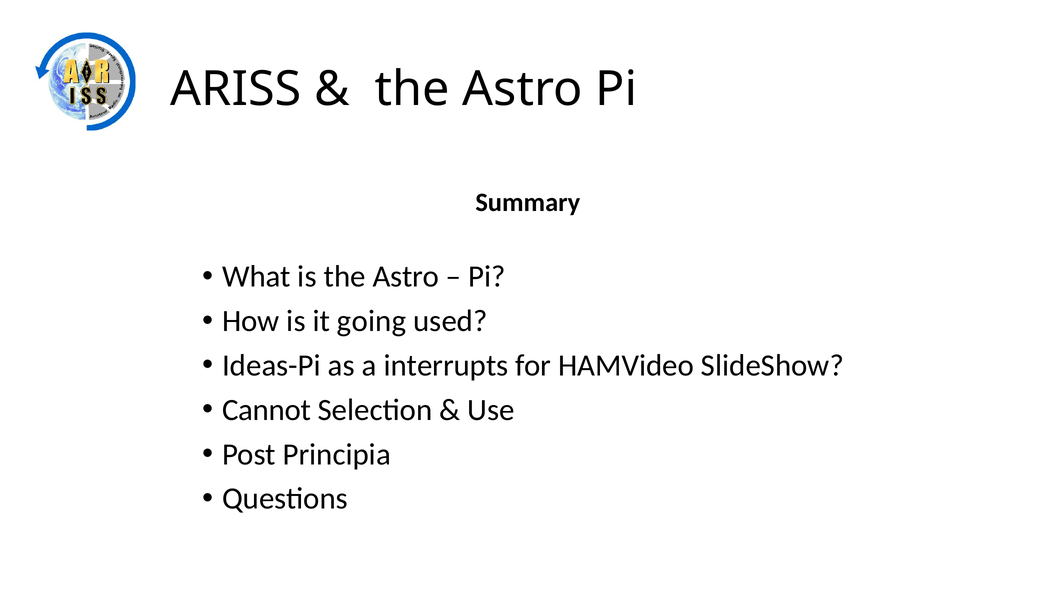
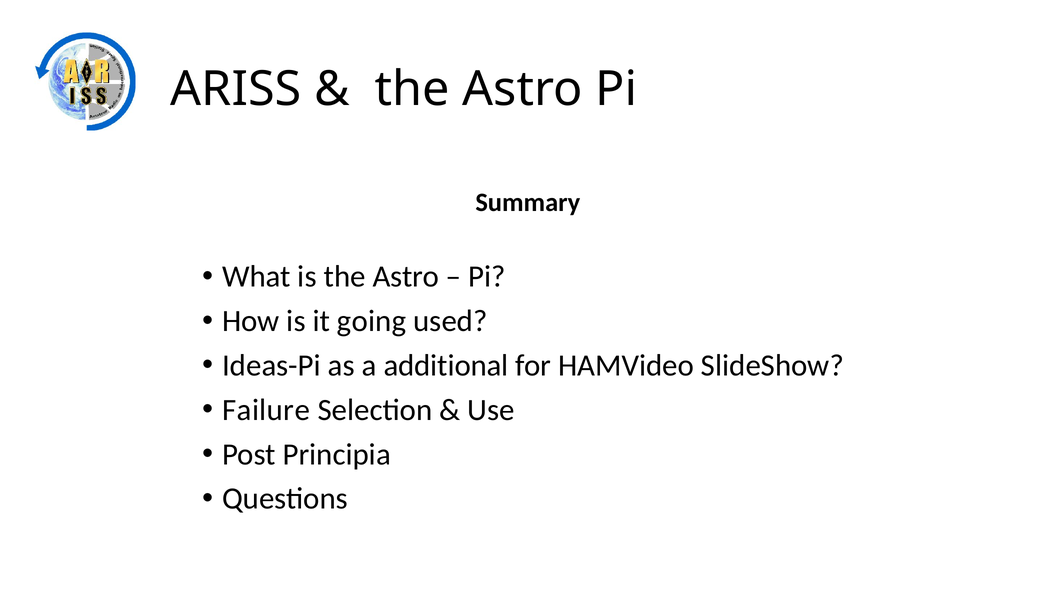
interrupts: interrupts -> additional
Cannot: Cannot -> Failure
